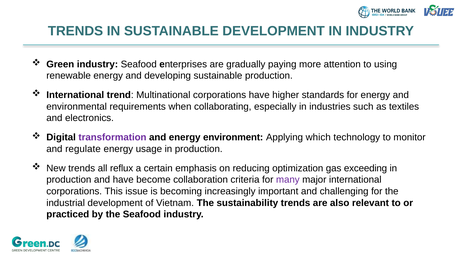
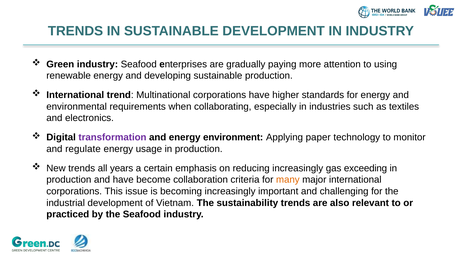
which: which -> paper
reflux: reflux -> years
reducing optimization: optimization -> increasingly
many colour: purple -> orange
